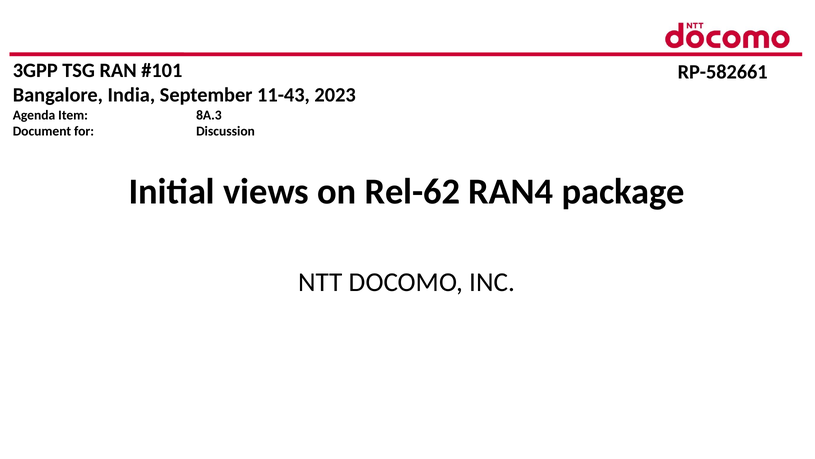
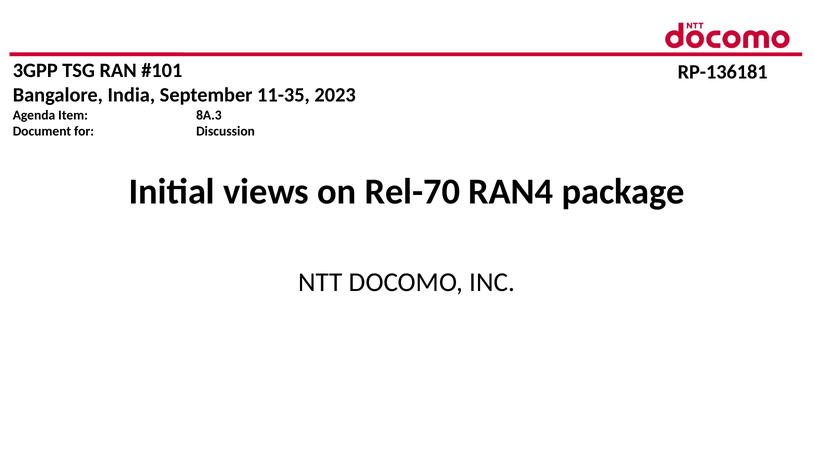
RP-582661: RP-582661 -> RP-136181
11-43: 11-43 -> 11-35
Rel-62: Rel-62 -> Rel-70
